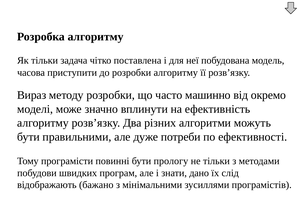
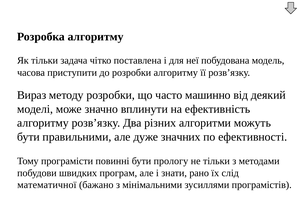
окремо: окремо -> деякий
потреби: потреби -> значних
дано: дано -> рано
відображають: відображають -> математичної
